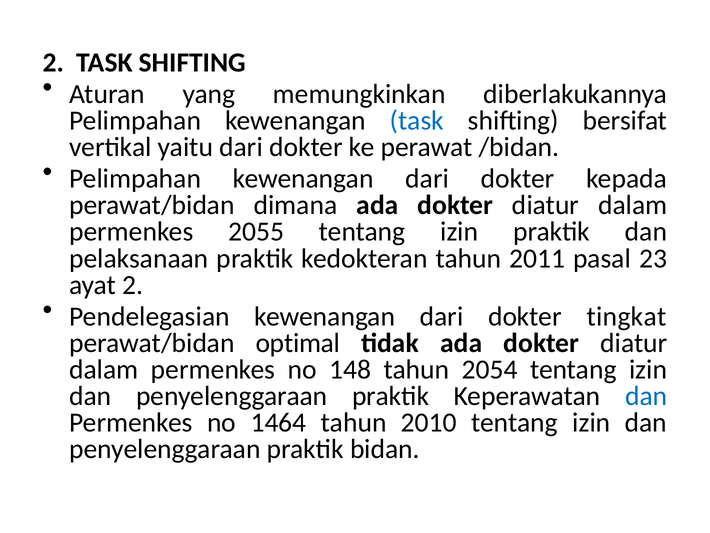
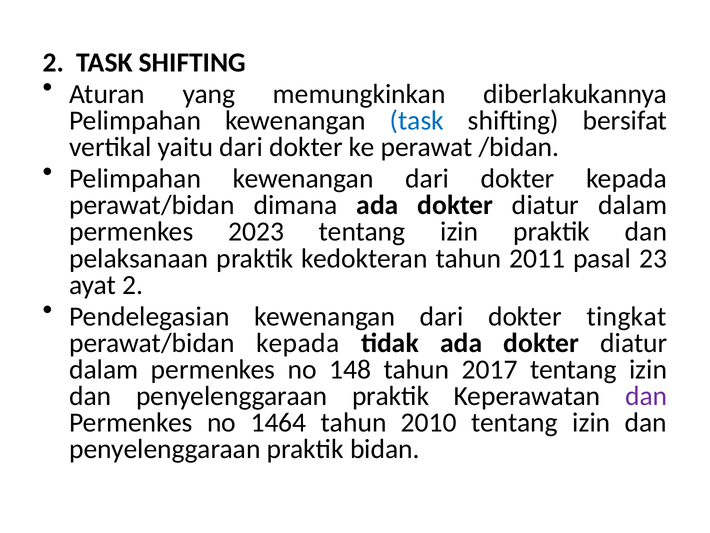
2055: 2055 -> 2023
perawat/bidan optimal: optimal -> kepada
2054: 2054 -> 2017
dan at (646, 396) colour: blue -> purple
